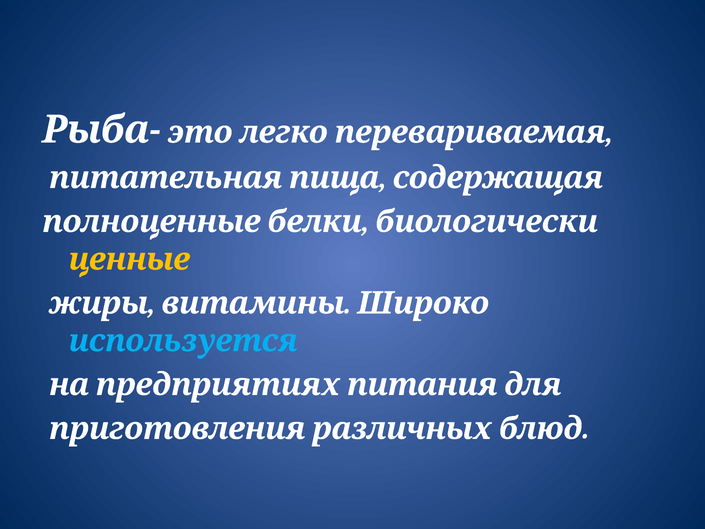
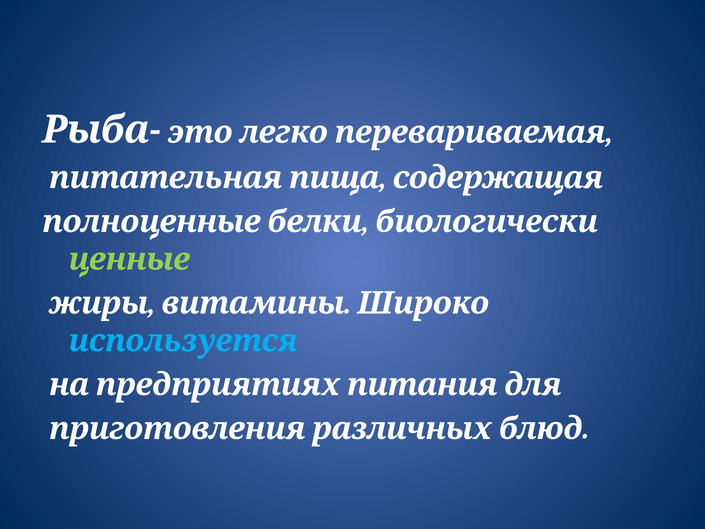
ценные colour: yellow -> light green
